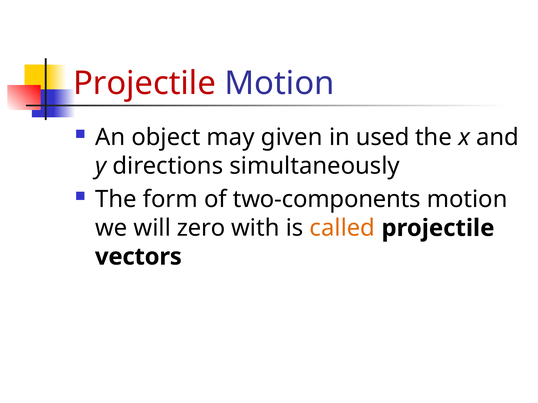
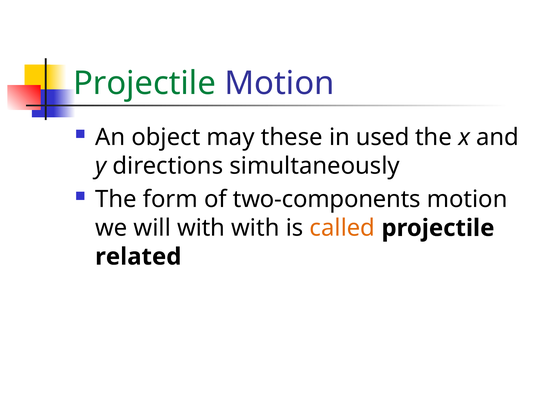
Projectile at (145, 83) colour: red -> green
given: given -> these
will zero: zero -> with
vectors: vectors -> related
